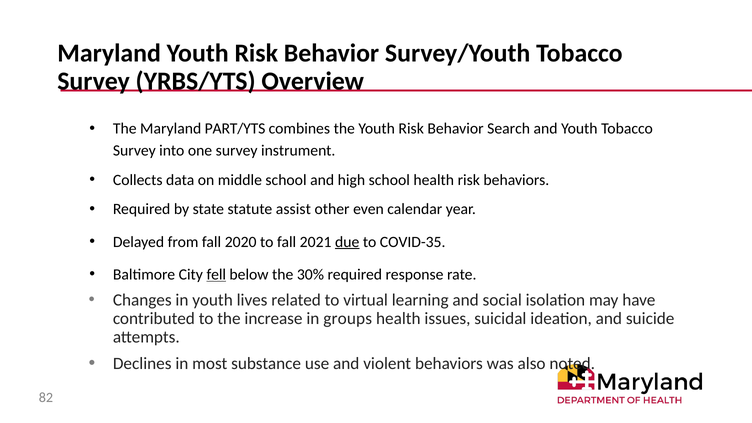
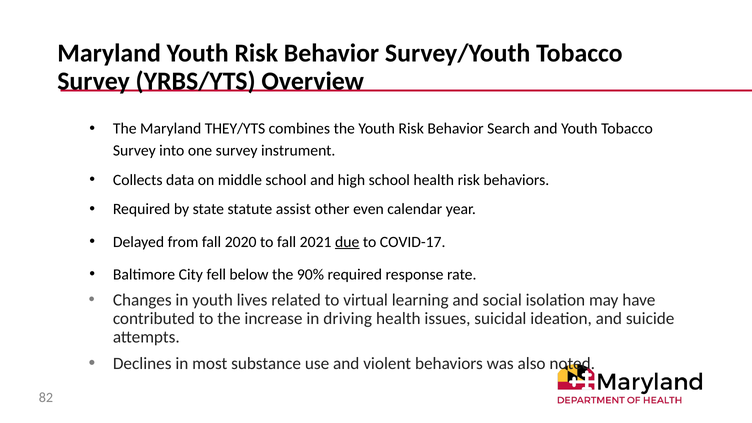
PART/YTS: PART/YTS -> THEY/YTS
COVID-35: COVID-35 -> COVID-17
fell underline: present -> none
30%: 30% -> 90%
groups: groups -> driving
